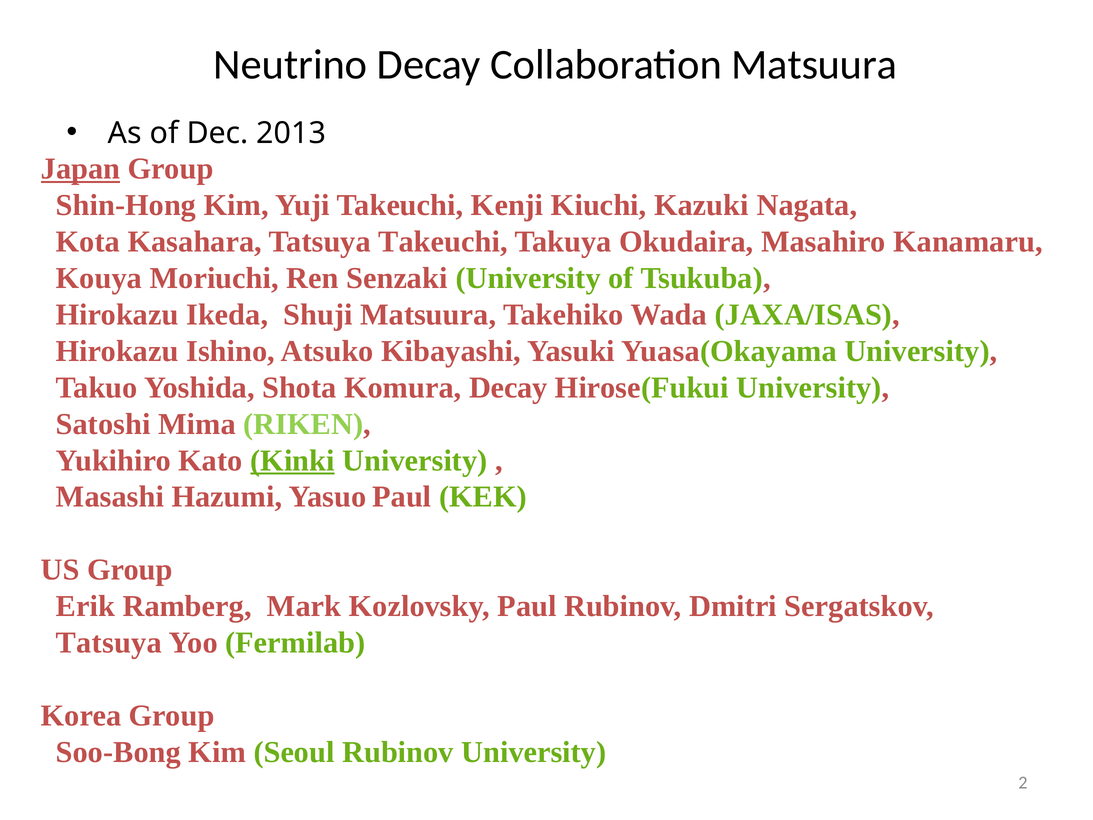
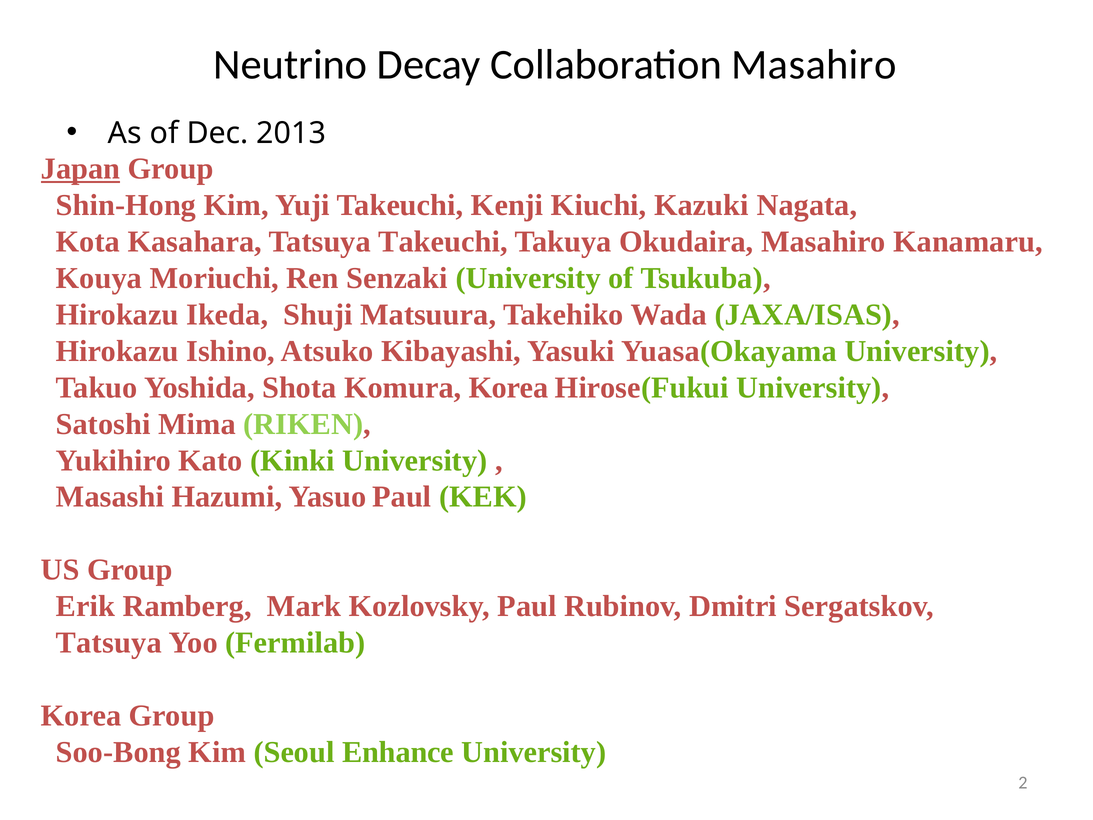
Collaboration Matsuura: Matsuura -> Masahiro
Komura Decay: Decay -> Korea
Kinki underline: present -> none
Seoul Rubinov: Rubinov -> Enhance
